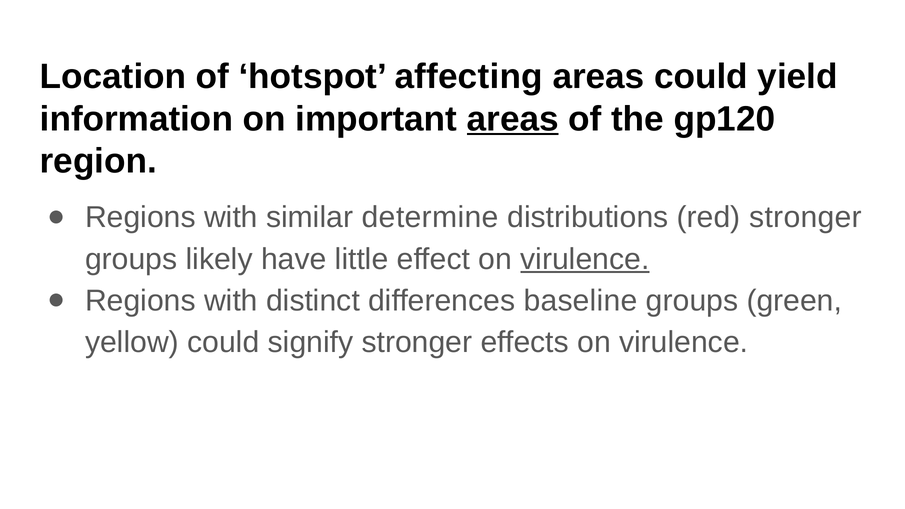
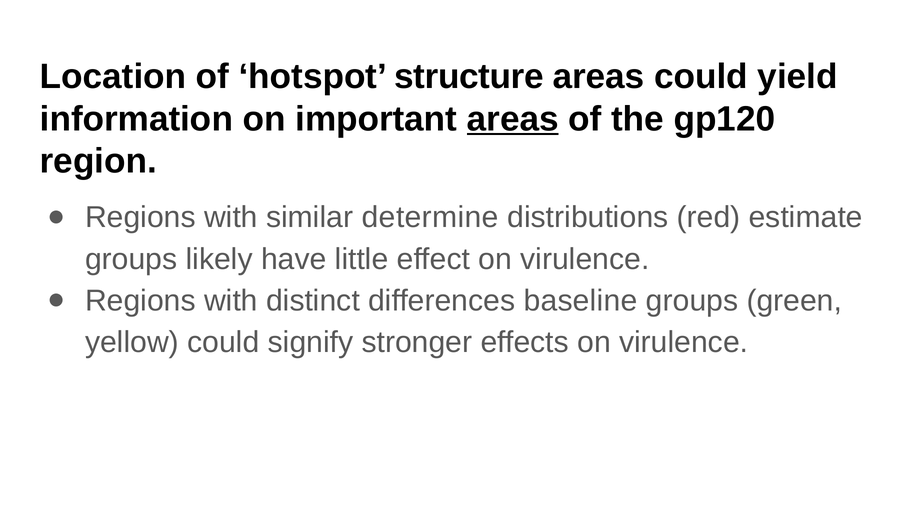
affecting: affecting -> structure
red stronger: stronger -> estimate
virulence at (585, 259) underline: present -> none
